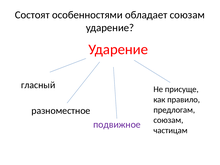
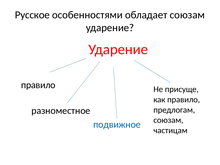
Состоят: Состоят -> Русское
гласный at (38, 85): гласный -> правило
подвижное colour: purple -> blue
